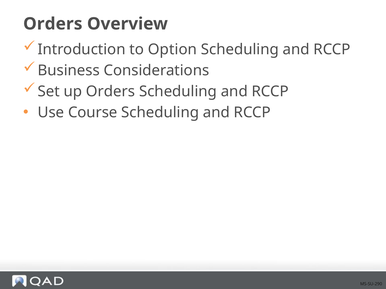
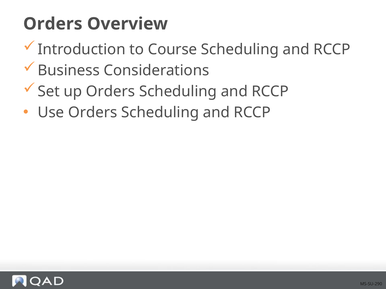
Option: Option -> Course
Use Course: Course -> Orders
